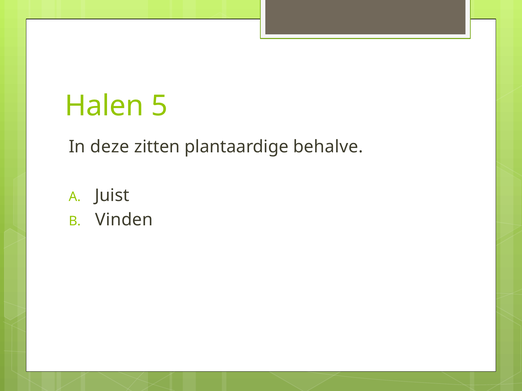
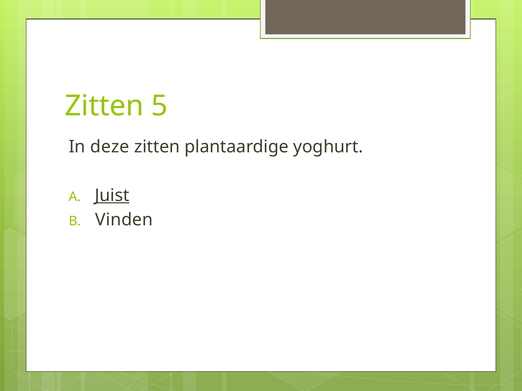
Halen at (104, 106): Halen -> Zitten
behalve: behalve -> yoghurt
Juist underline: none -> present
